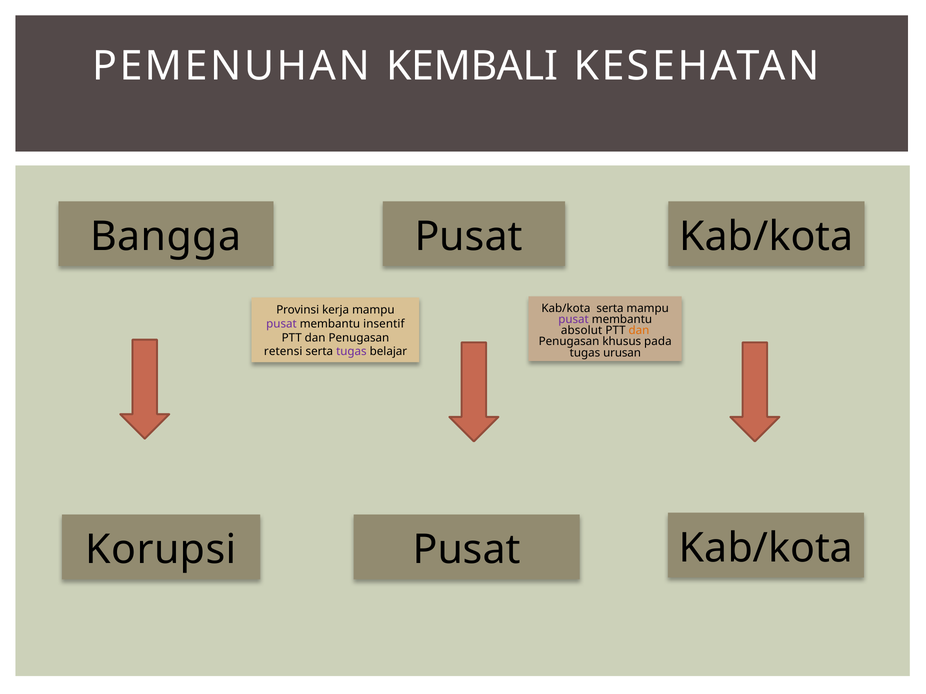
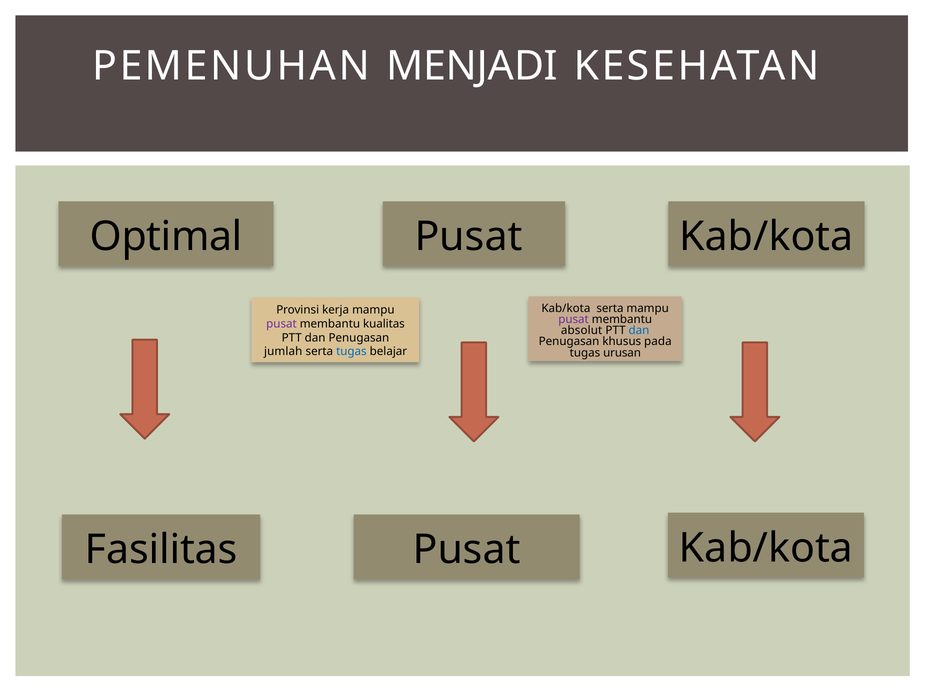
KEMBALI: KEMBALI -> MENJADI
Bangga: Bangga -> Optimal
insentif: insentif -> kualitas
dan at (639, 331) colour: orange -> blue
retensi: retensi -> jumlah
tugas at (351, 352) colour: purple -> blue
Korupsi: Korupsi -> Fasilitas
